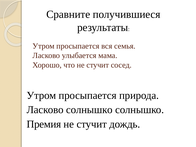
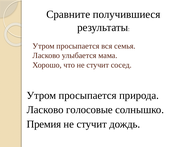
Ласково солнышко: солнышко -> голосовые
